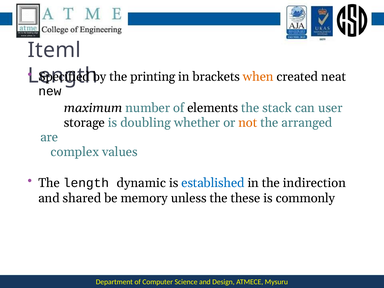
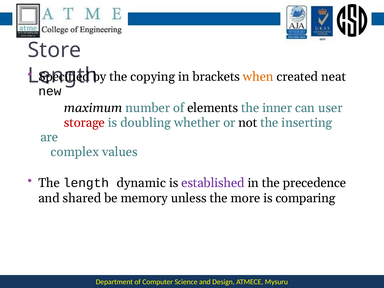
Iteml: Iteml -> Store
printing: printing -> copying
stack: stack -> inner
storage colour: black -> red
not colour: orange -> black
arranged: arranged -> inserting
established colour: blue -> purple
indirection: indirection -> precedence
these: these -> more
commonly: commonly -> comparing
